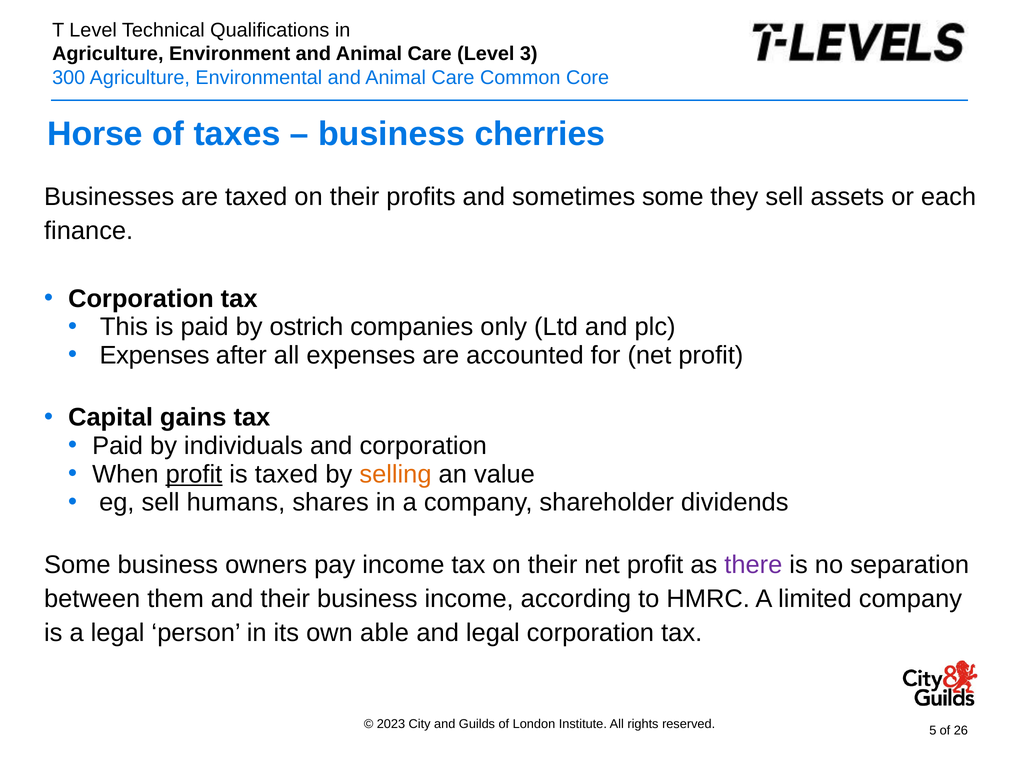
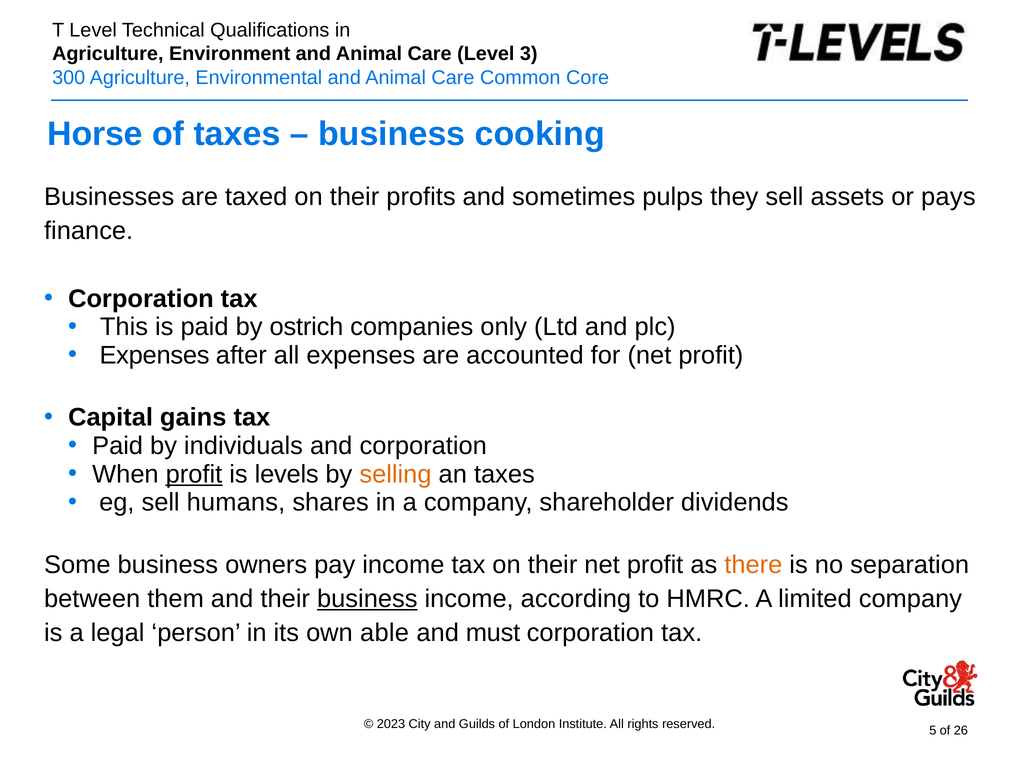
cherries: cherries -> cooking
sometimes some: some -> pulps
each: each -> pays
is taxed: taxed -> levels
an value: value -> taxes
there colour: purple -> orange
business at (367, 599) underline: none -> present
and legal: legal -> must
